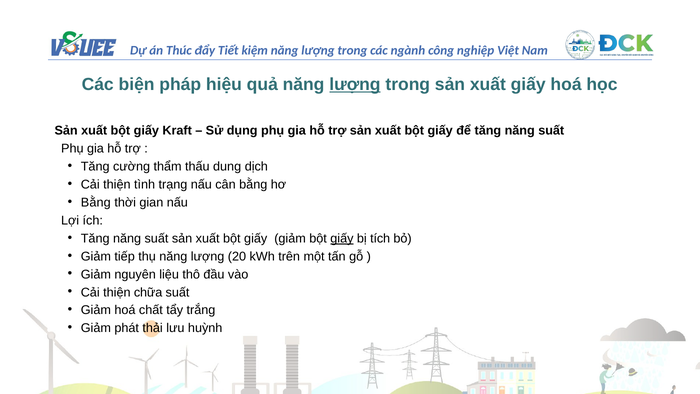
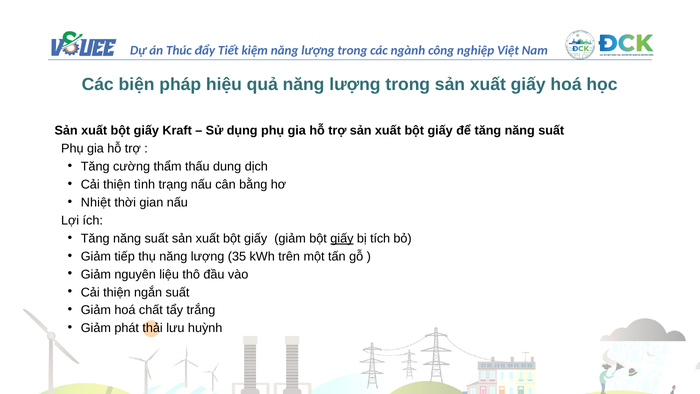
lượng at (355, 84) underline: present -> none
Bằng at (96, 202): Bằng -> Nhiệt
20: 20 -> 35
chữa: chữa -> ngắn
